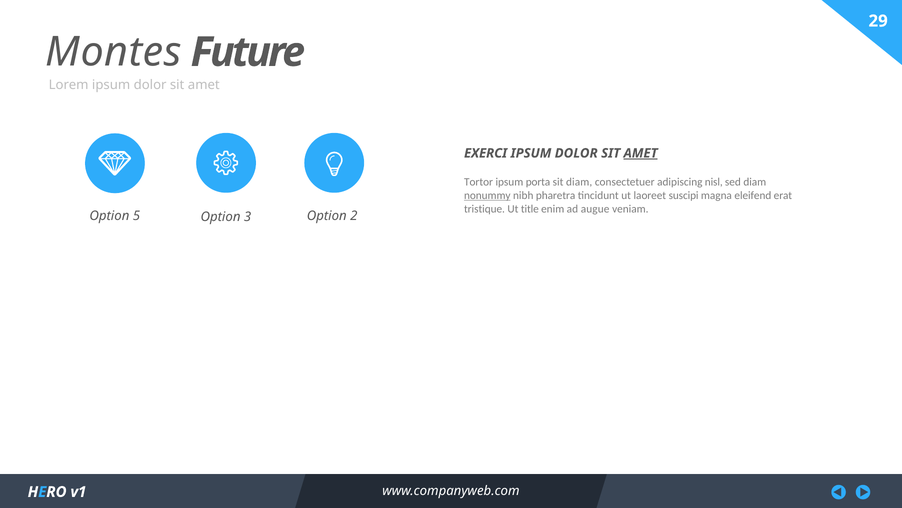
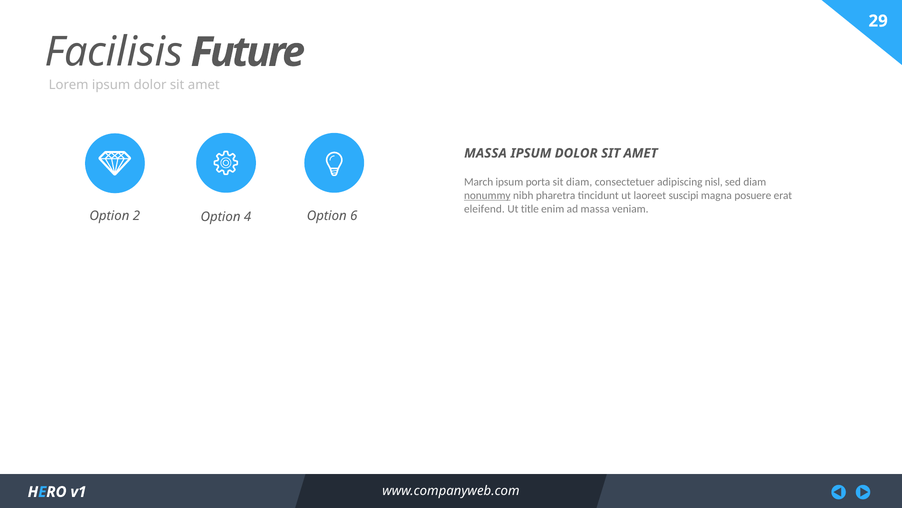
Montes: Montes -> Facilisis
EXERCI at (486, 153): EXERCI -> MASSA
AMET at (641, 153) underline: present -> none
Tortor: Tortor -> March
eleifend: eleifend -> posuere
tristique: tristique -> eleifend
ad augue: augue -> massa
5: 5 -> 2
3: 3 -> 4
2: 2 -> 6
